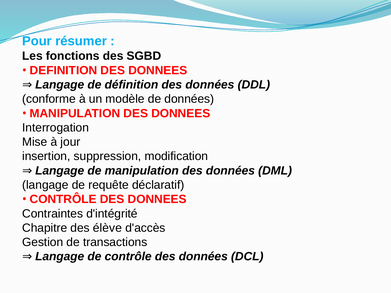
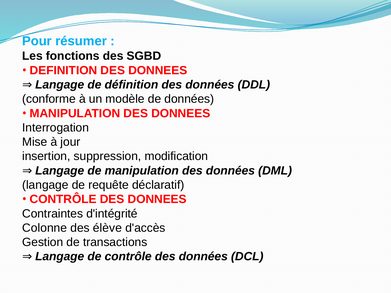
Chapitre: Chapitre -> Colonne
